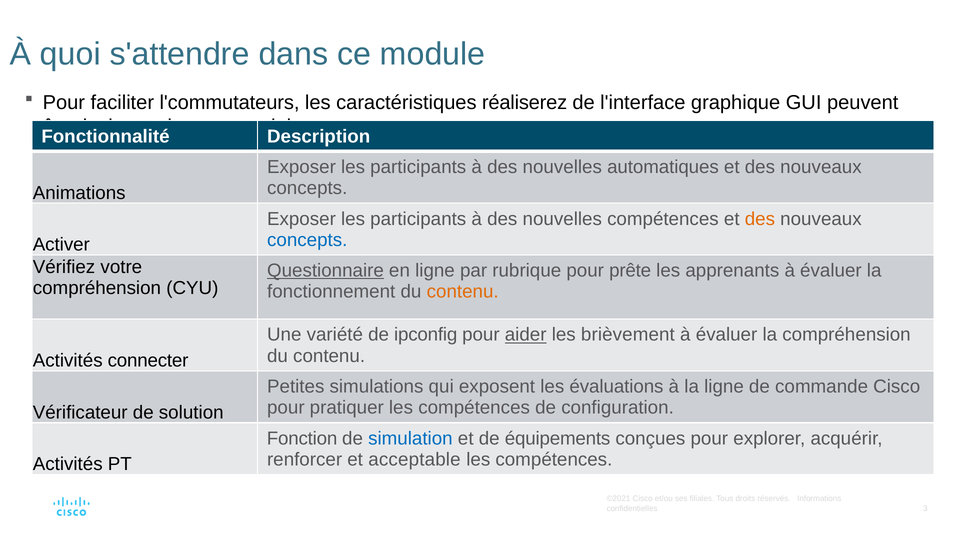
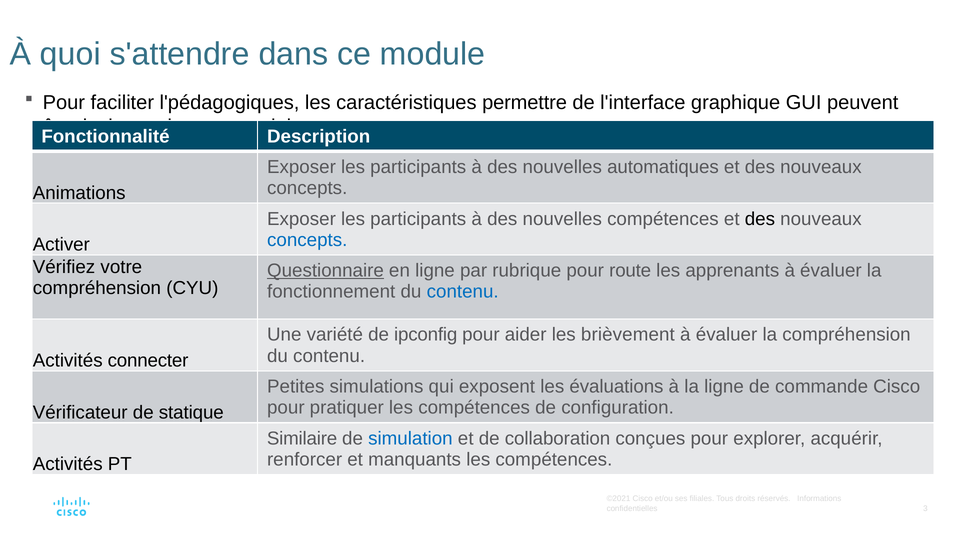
l'commutateurs: l'commutateurs -> l'pédagogiques
réaliserez: réaliserez -> permettre
des at (760, 219) colour: orange -> black
prête: prête -> route
contenu at (463, 292) colour: orange -> blue
aider underline: present -> none
solution: solution -> statique
Fonction: Fonction -> Similaire
équipements: équipements -> collaboration
acceptable: acceptable -> manquants
